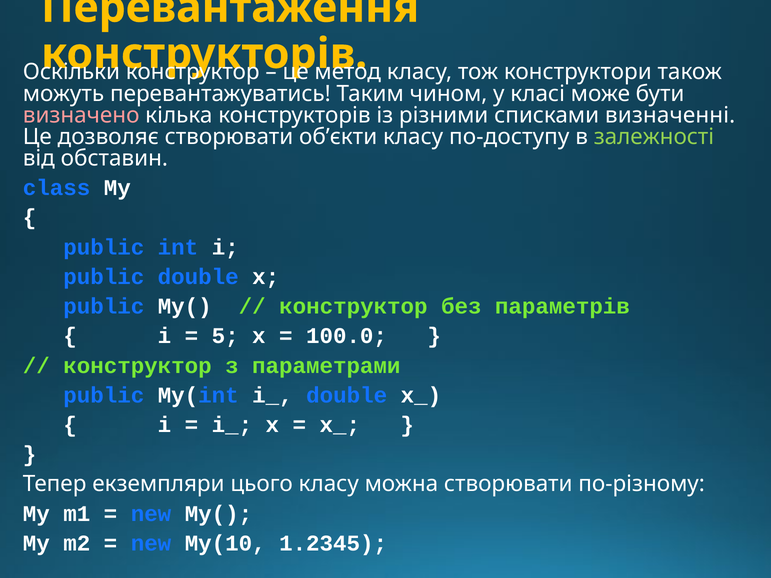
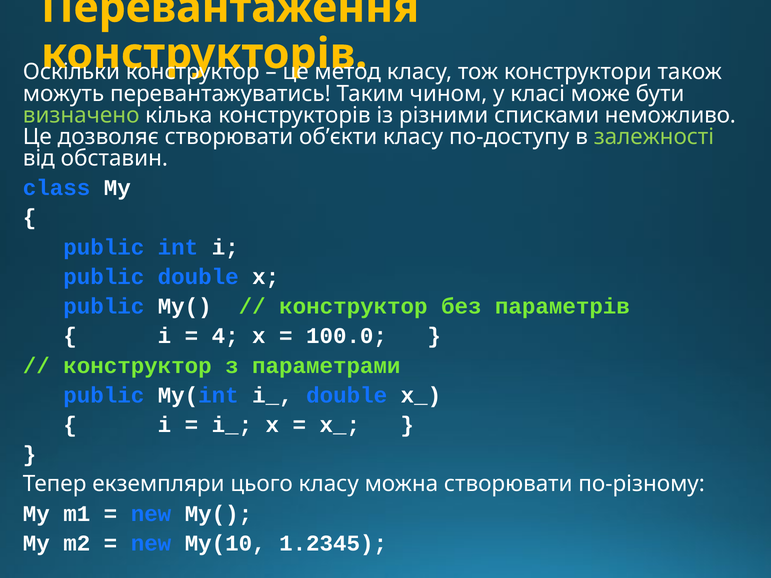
визначено colour: pink -> light green
визначенні: визначенні -> неможливо
5: 5 -> 4
